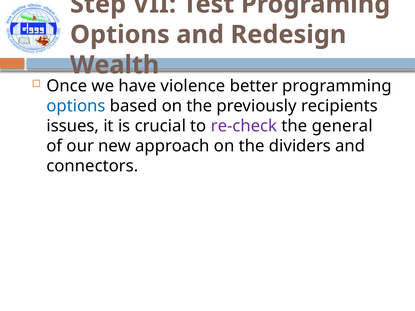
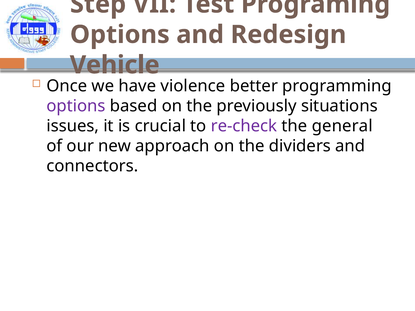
Wealth: Wealth -> Vehicle
options at (76, 106) colour: blue -> purple
recipients: recipients -> situations
